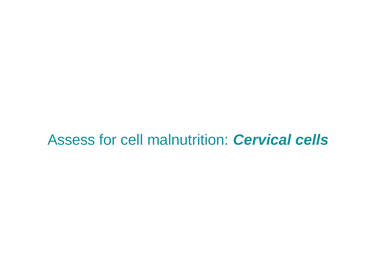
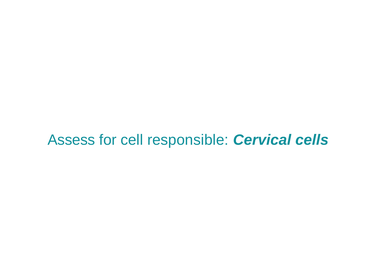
malnutrition: malnutrition -> responsible
